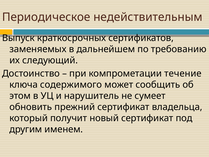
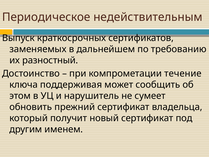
следующий: следующий -> разностный
содержимого: содержимого -> поддерживая
